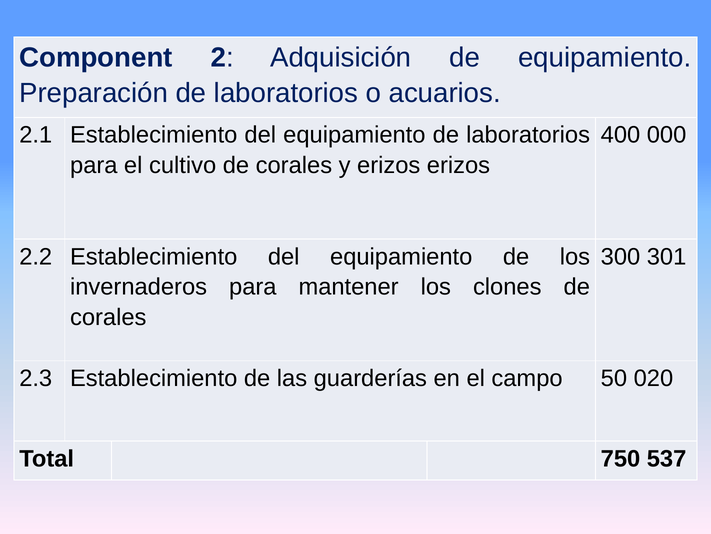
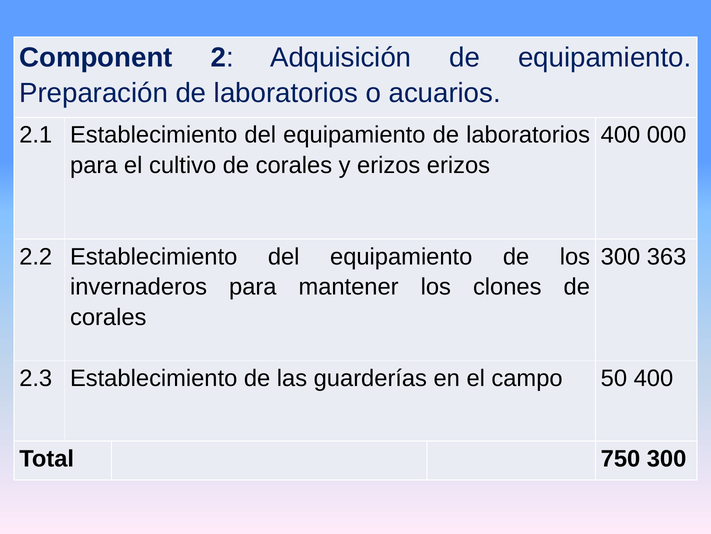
301: 301 -> 363
50 020: 020 -> 400
750 537: 537 -> 300
